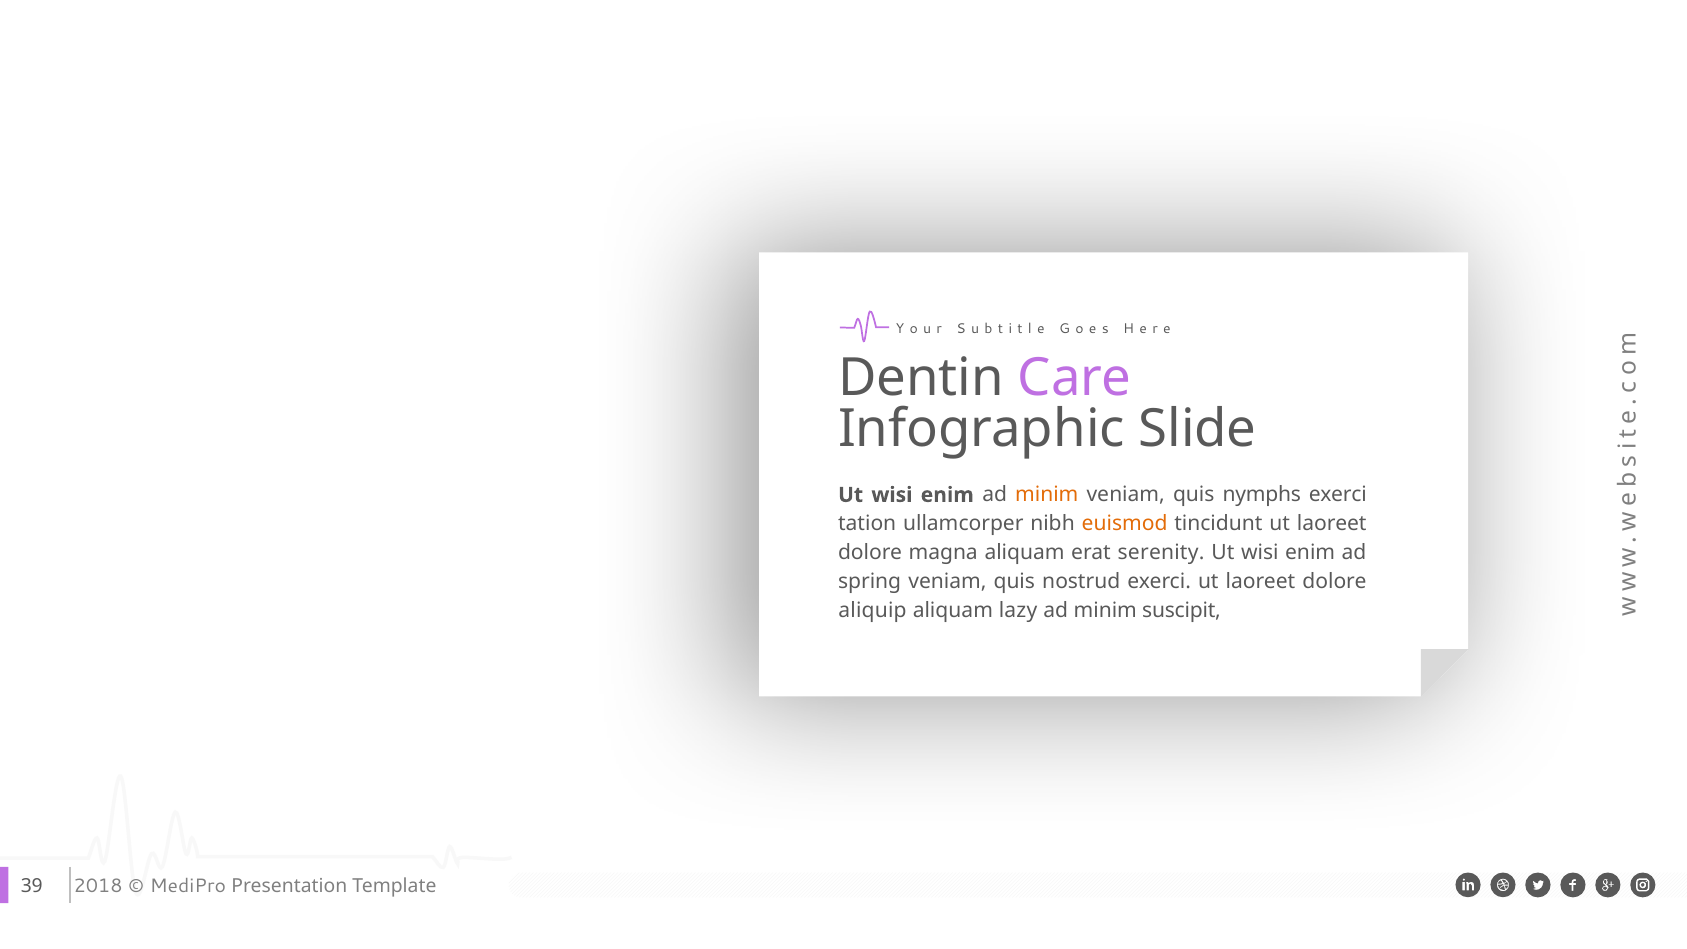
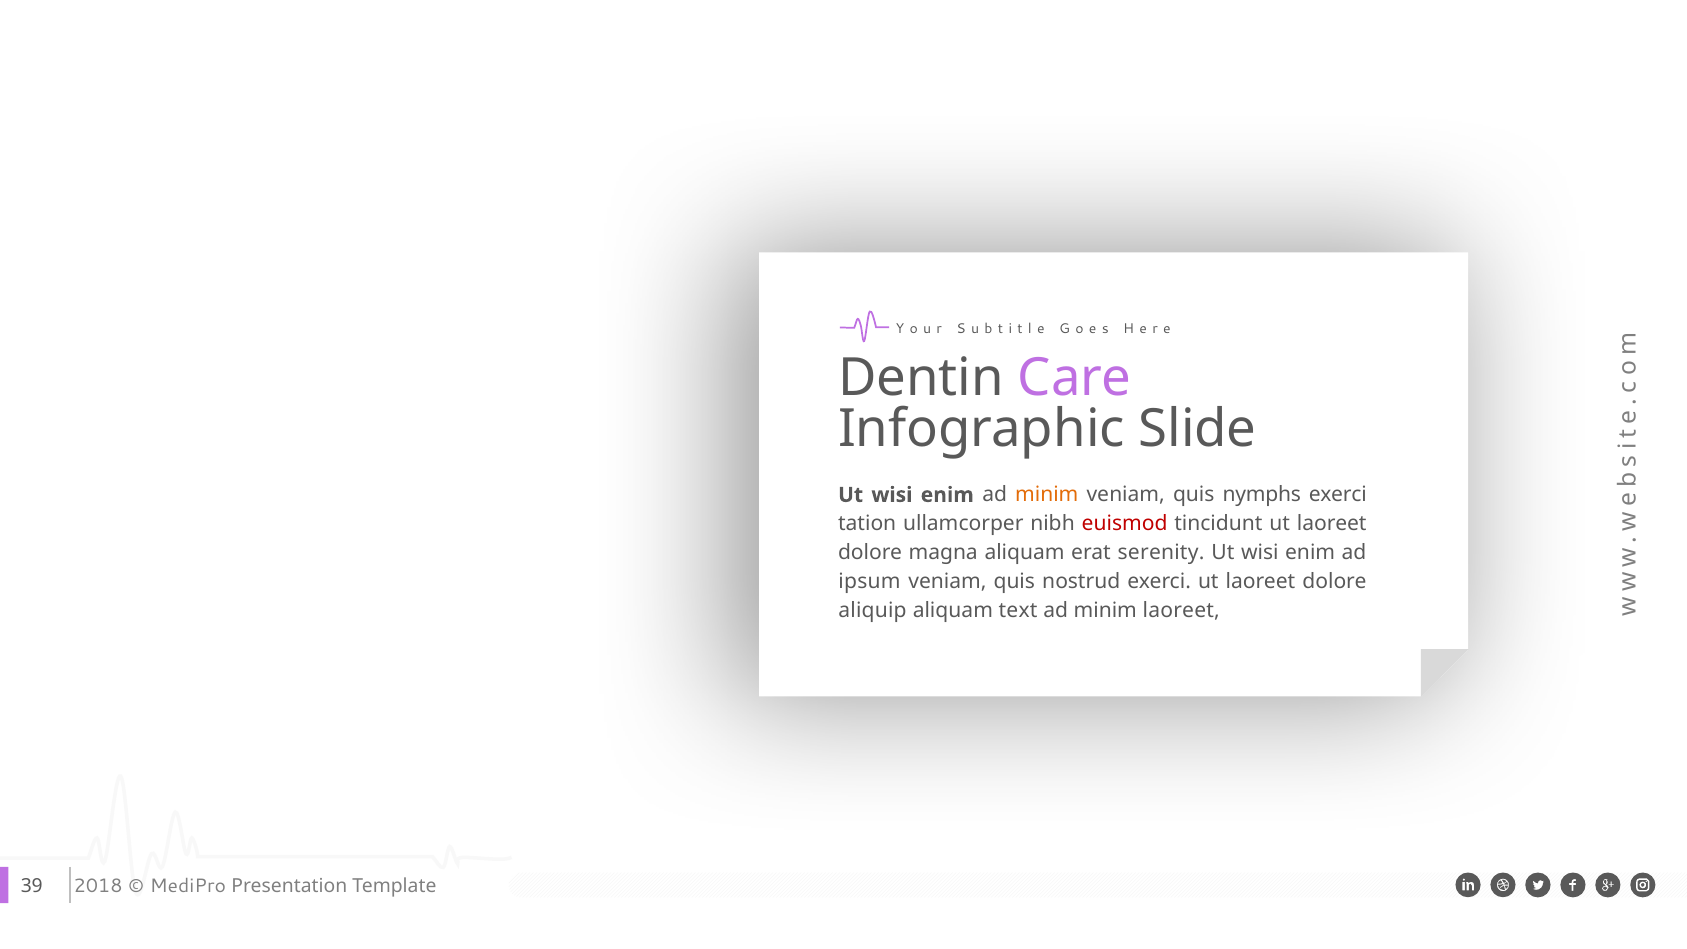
euismod colour: orange -> red
spring: spring -> ipsum
lazy: lazy -> text
minim suscipit: suscipit -> laoreet
